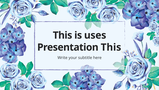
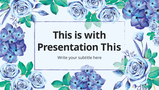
uses: uses -> with
